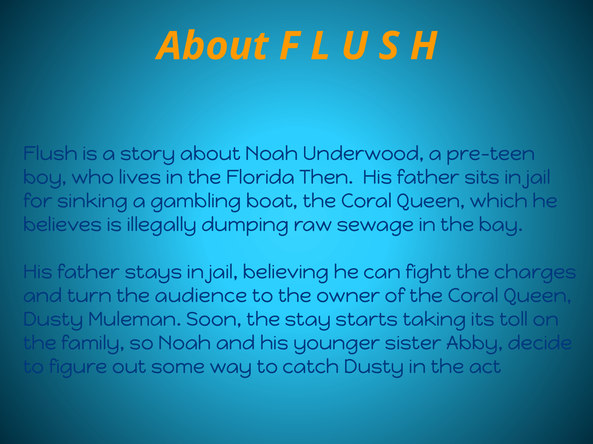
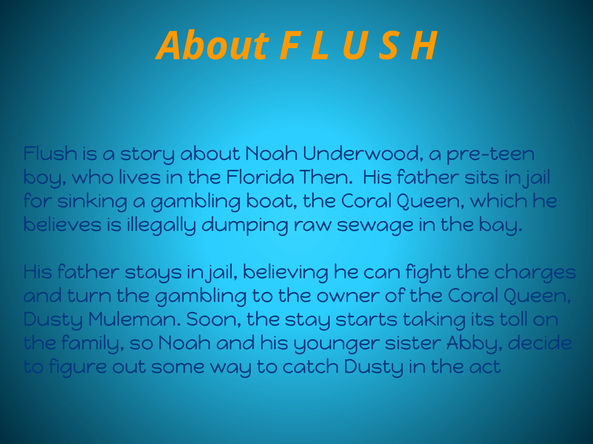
the audience: audience -> gambling
